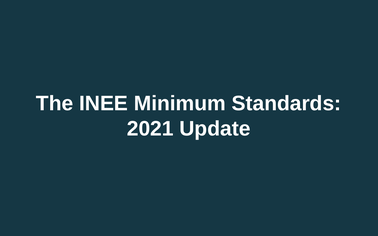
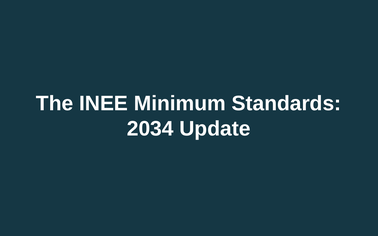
2021: 2021 -> 2034
